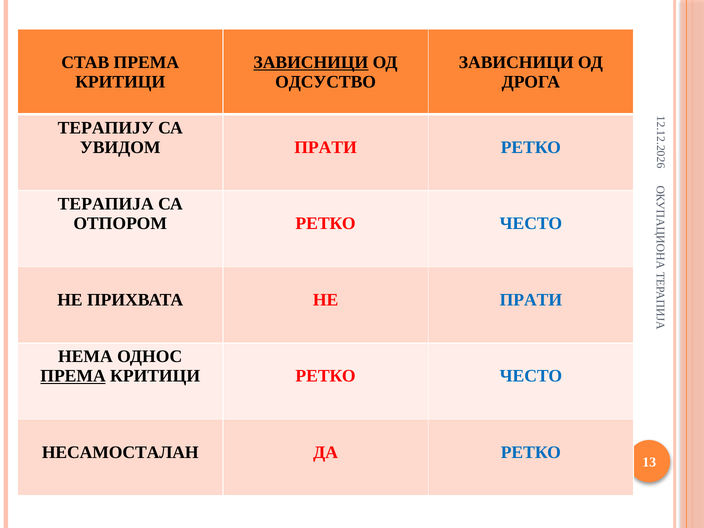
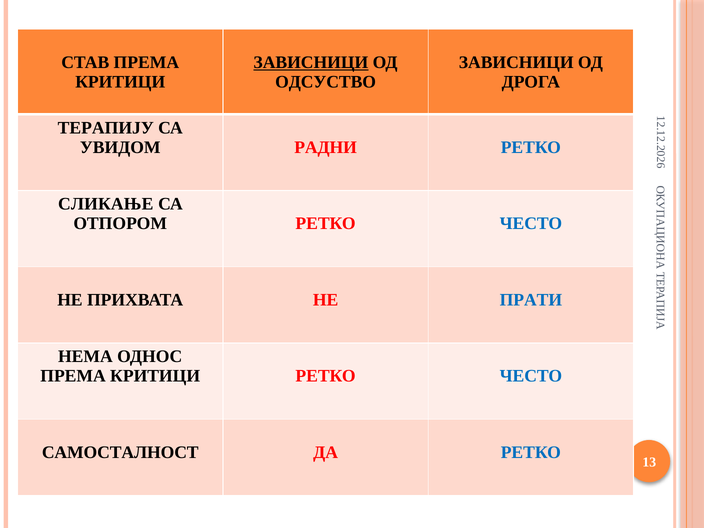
УВИДОМ ПРАТИ: ПРАТИ -> РАДНИ
ТЕРАПИЈА: ТЕРАПИЈА -> СЛИКАЊЕ
ПРЕМА at (73, 376) underline: present -> none
НЕСАМОСТАЛАН: НЕСАМОСТАЛАН -> САМОСТАЛНОСТ
